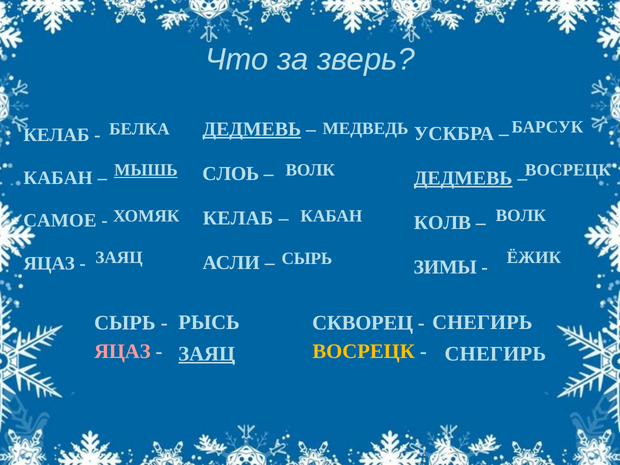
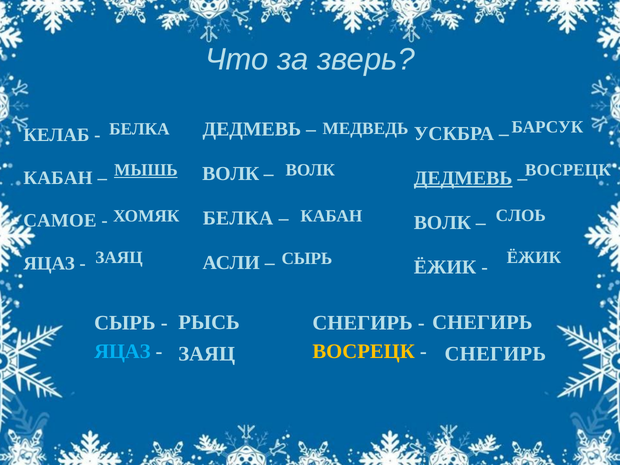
ДЕДМЕВЬ at (252, 129) underline: present -> none
СЛОЬ at (231, 174): СЛОЬ -> ВОЛК
ВОЛК at (521, 216): ВОЛК -> СЛОЬ
КЕЛАБ at (238, 218): КЕЛАБ -> БЕЛКА
КОЛВ at (442, 223): КОЛВ -> ВОЛК
ЗИМЫ at (445, 267): ЗИМЫ -> ЁЖИК
СКВОРЕЦ at (363, 323): СКВОРЕЦ -> СНЕГИРЬ
ЯЦАЗ at (122, 352) colour: pink -> light blue
ЗАЯЦ at (207, 354) underline: present -> none
